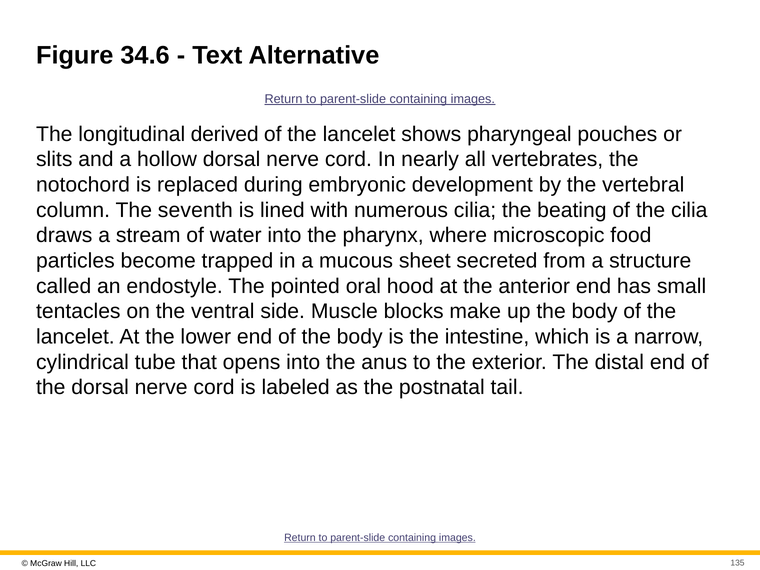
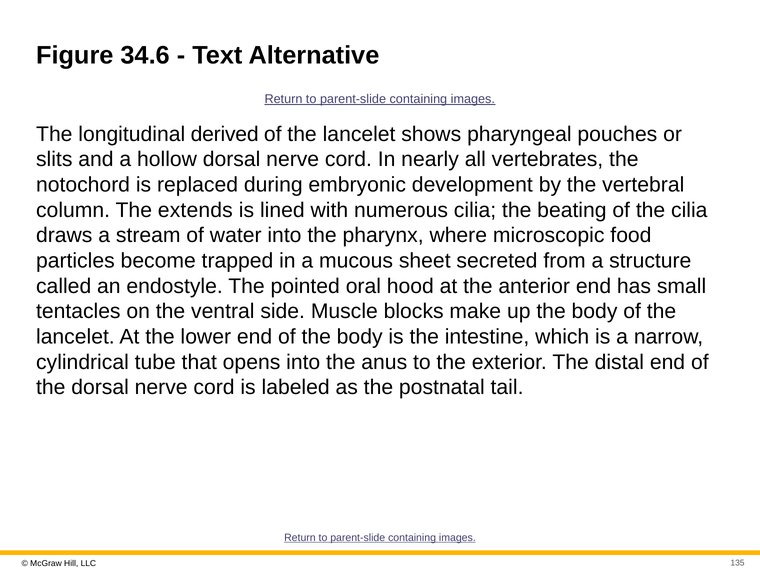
seventh: seventh -> extends
